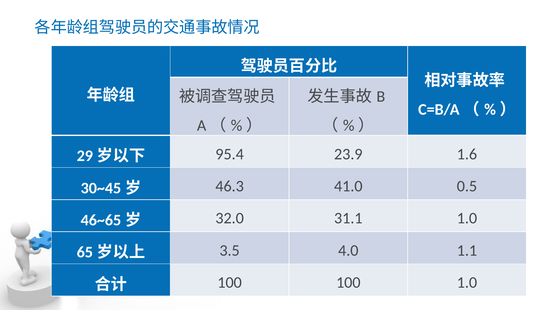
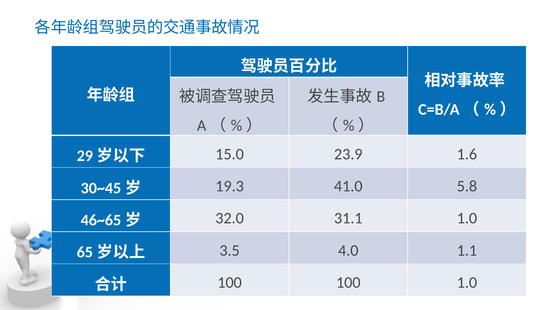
95.4: 95.4 -> 15.0
46.3: 46.3 -> 19.3
0.5: 0.5 -> 5.8
